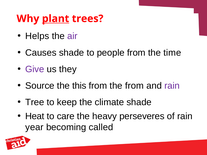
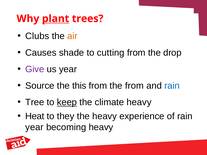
Helps: Helps -> Clubs
air colour: purple -> orange
people: people -> cutting
time: time -> drop
us they: they -> year
rain at (172, 86) colour: purple -> blue
keep underline: none -> present
climate shade: shade -> heavy
care: care -> they
perseveres: perseveres -> experience
becoming called: called -> heavy
